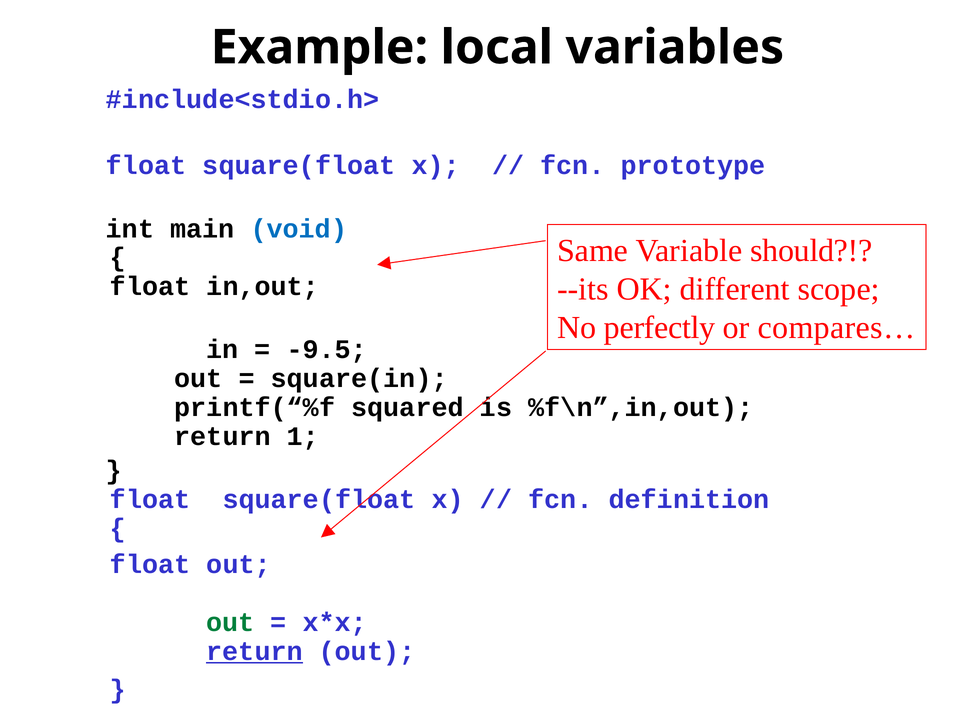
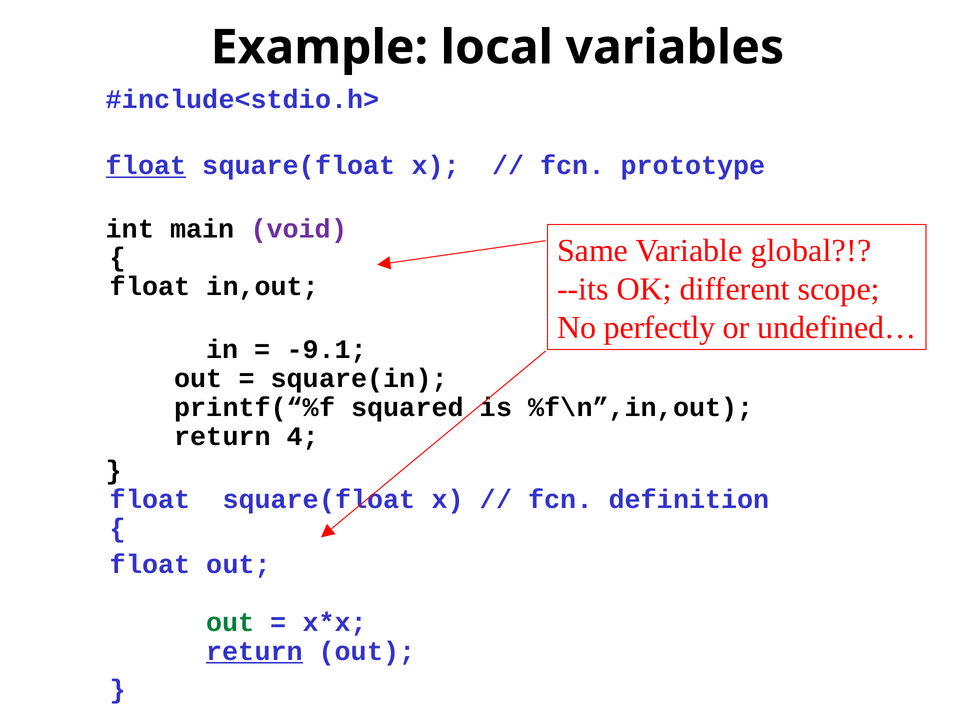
float at (146, 166) underline: none -> present
void colour: blue -> purple
should: should -> global
compares…: compares… -> undefined…
-9.5: -9.5 -> -9.1
1: 1 -> 4
